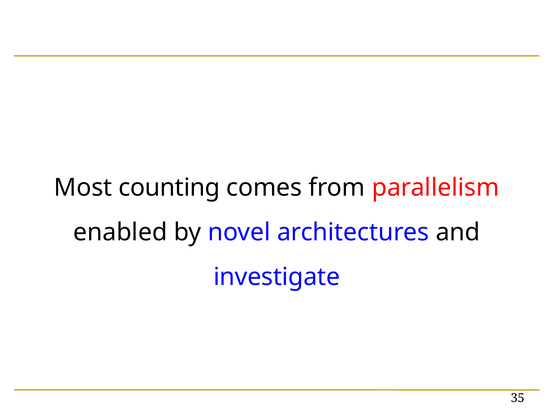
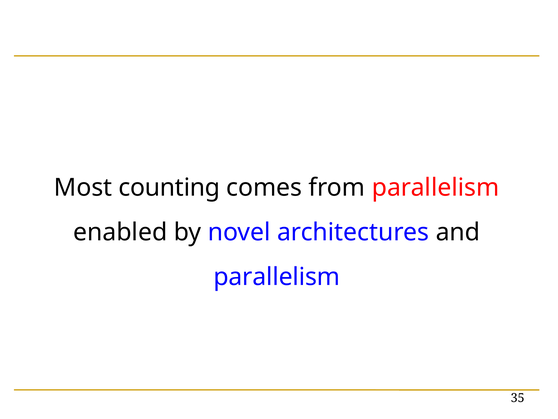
investigate at (277, 277): investigate -> parallelism
